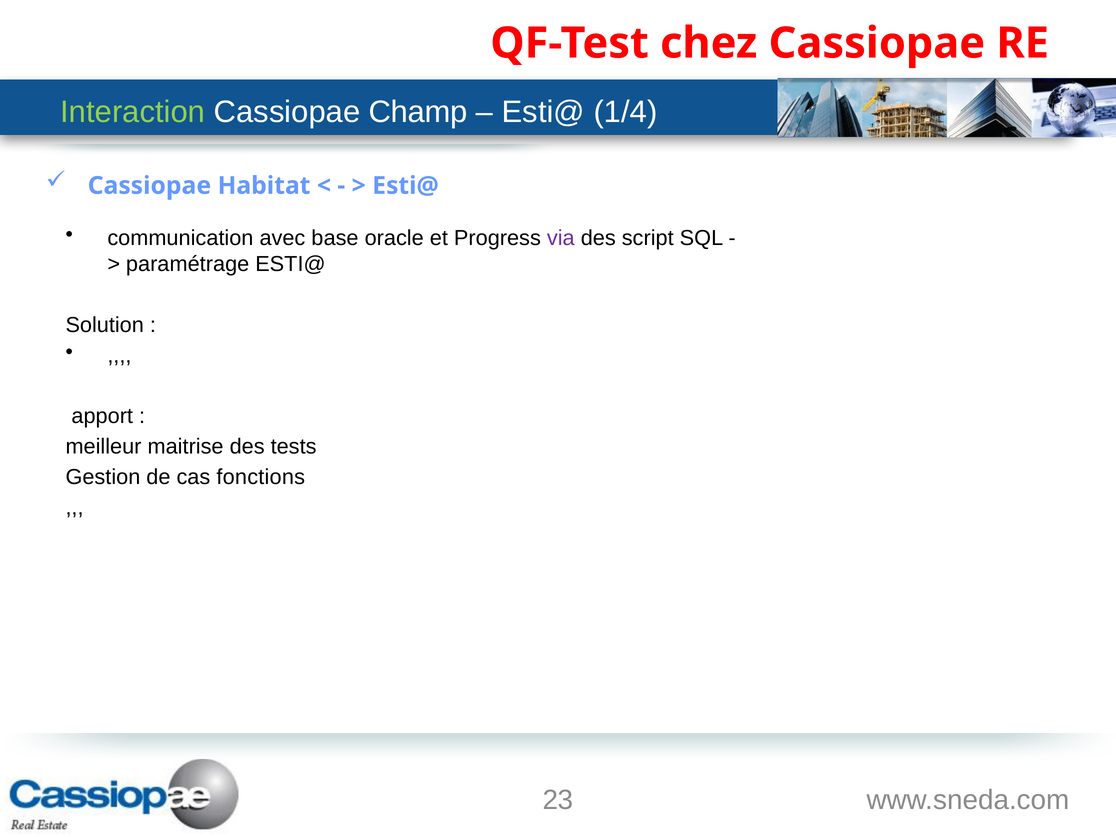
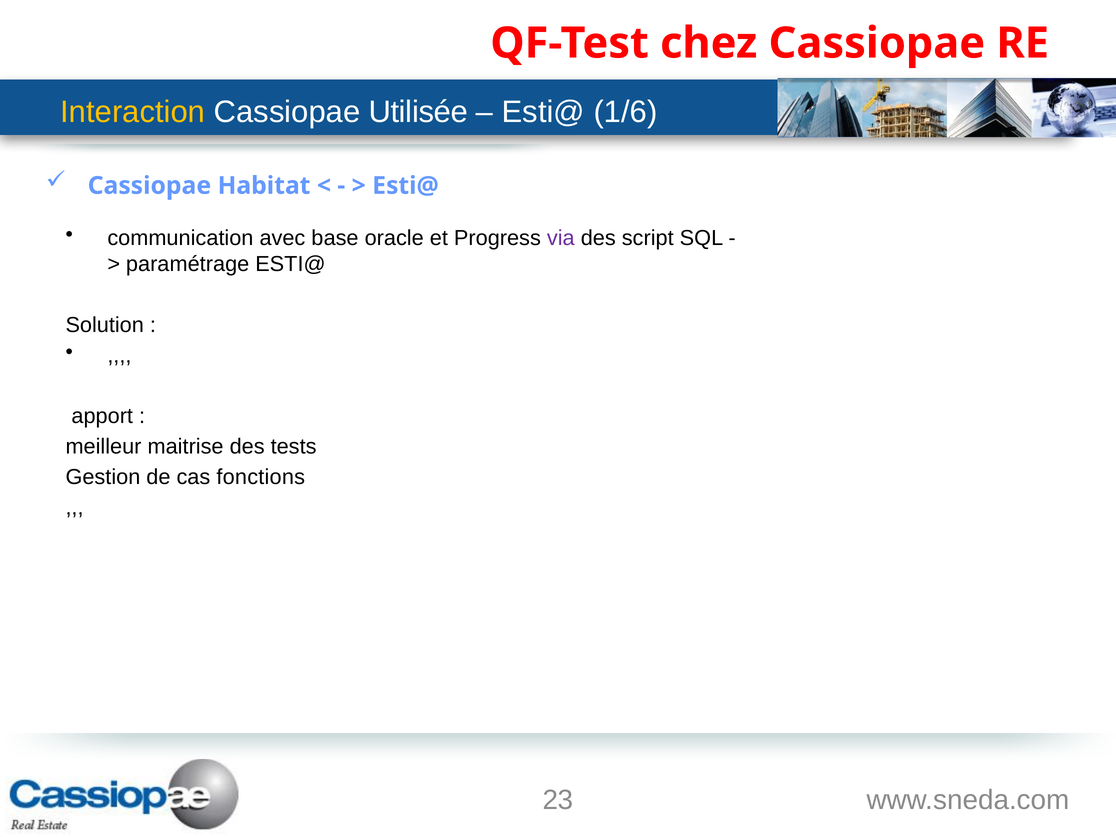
Interaction colour: light green -> yellow
Champ: Champ -> Utilisée
1/4: 1/4 -> 1/6
